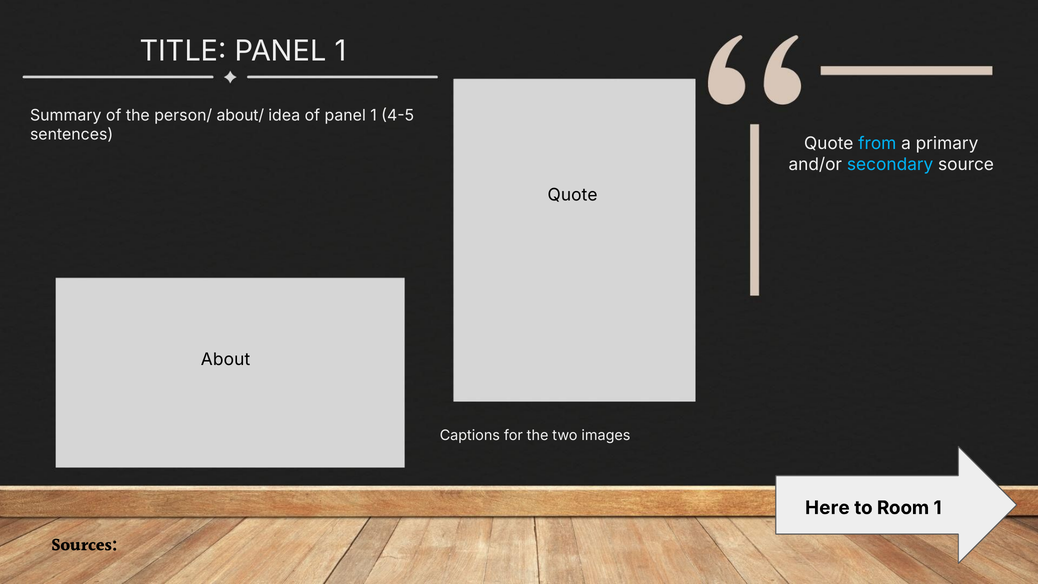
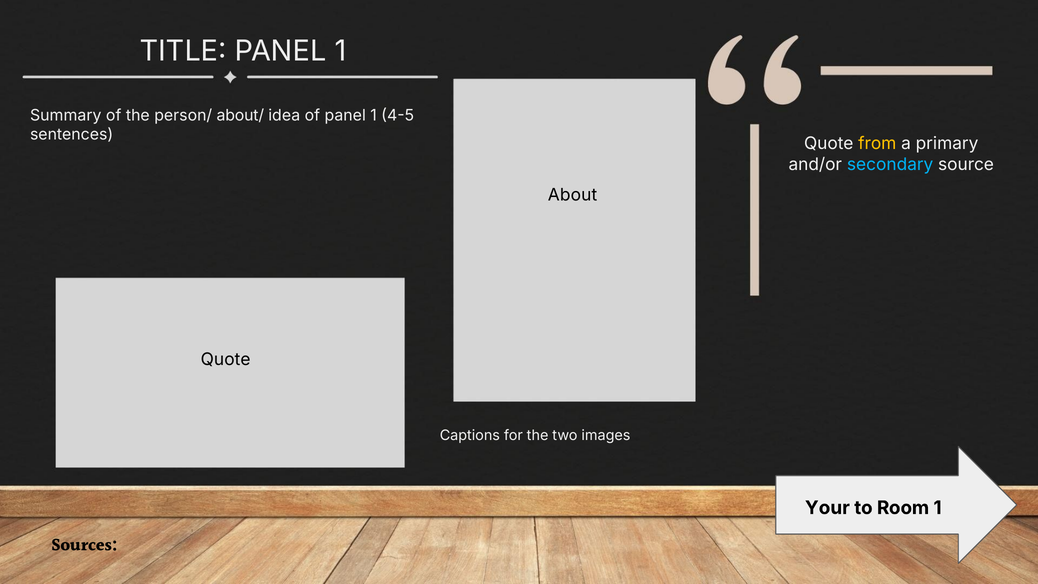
from colour: light blue -> yellow
Quote at (573, 195): Quote -> About
About at (226, 360): About -> Quote
Here: Here -> Your
